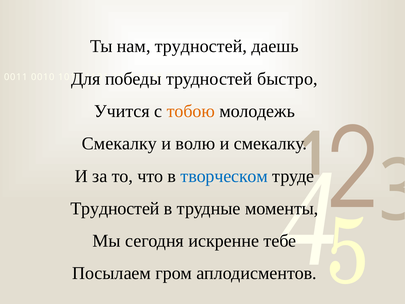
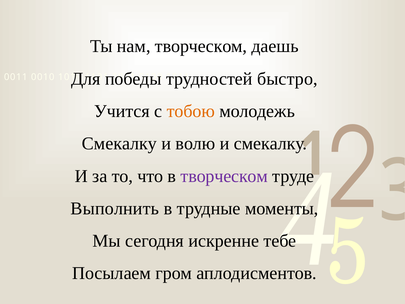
нам трудностей: трудностей -> творческом
творческом at (224, 176) colour: blue -> purple
Трудностей at (115, 208): Трудностей -> Выполнить
